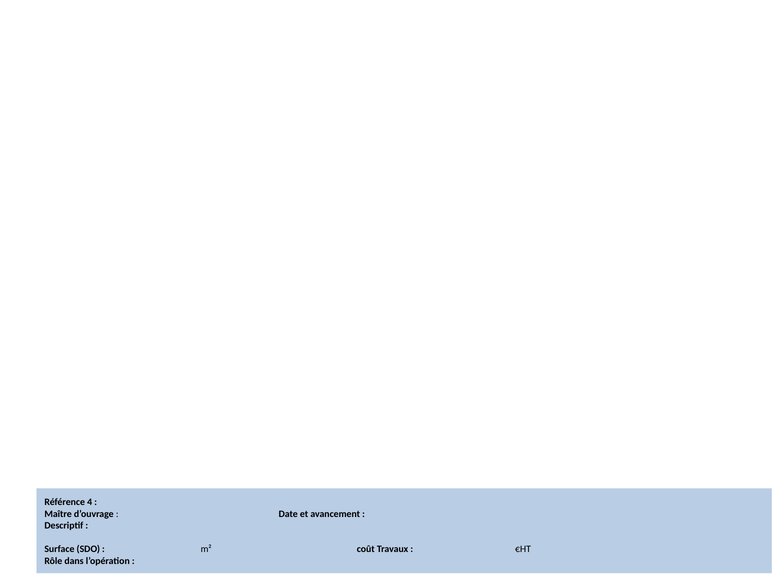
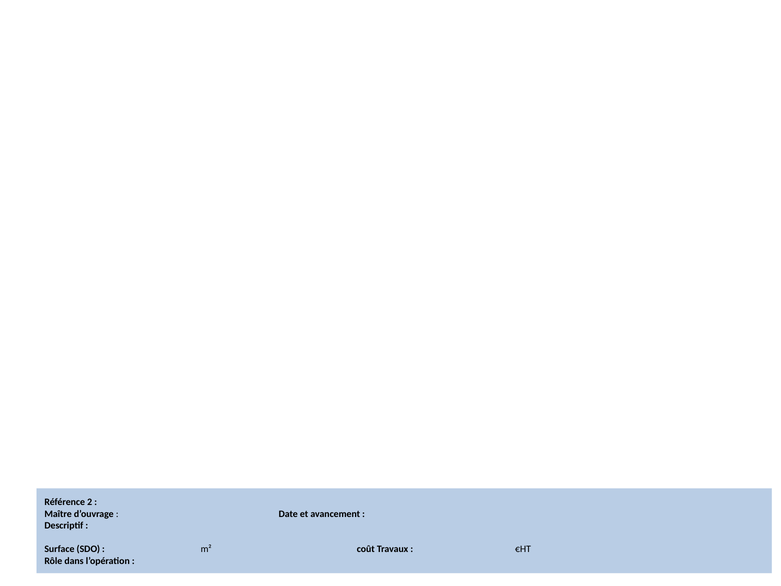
4: 4 -> 2
